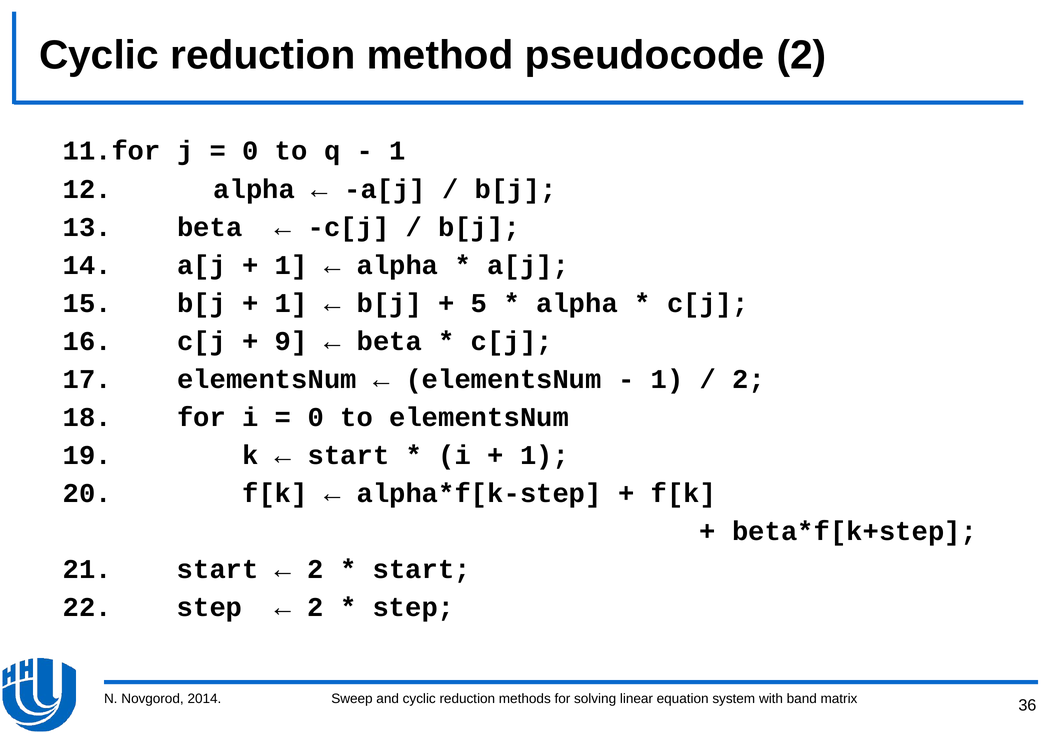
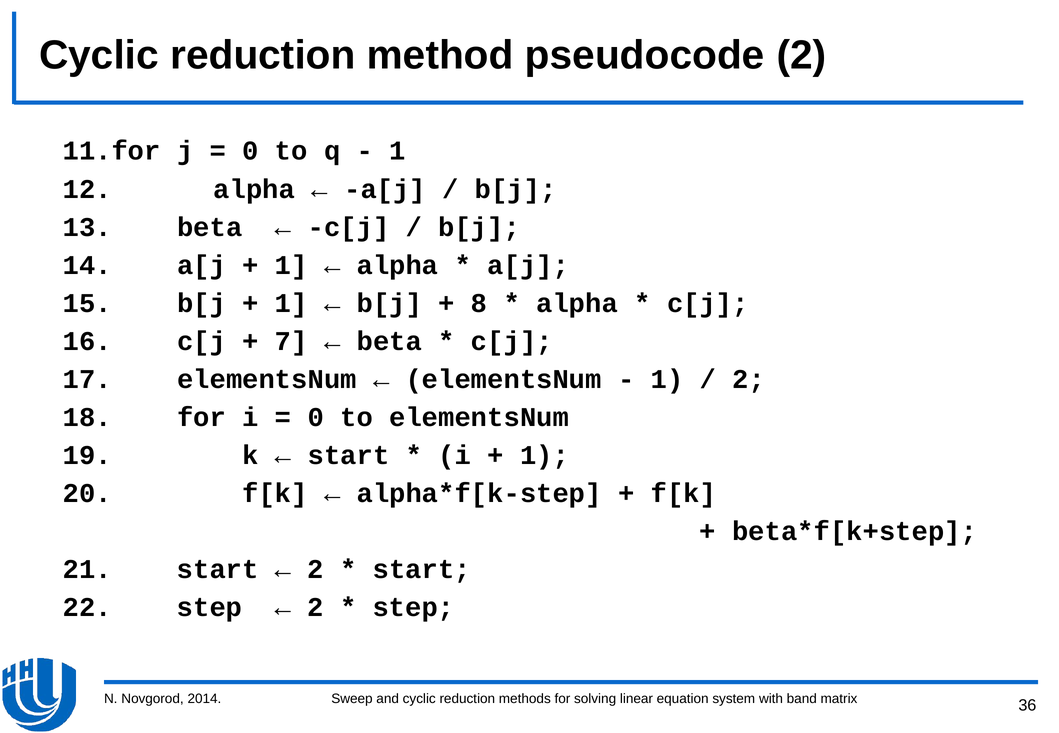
5: 5 -> 8
9: 9 -> 7
